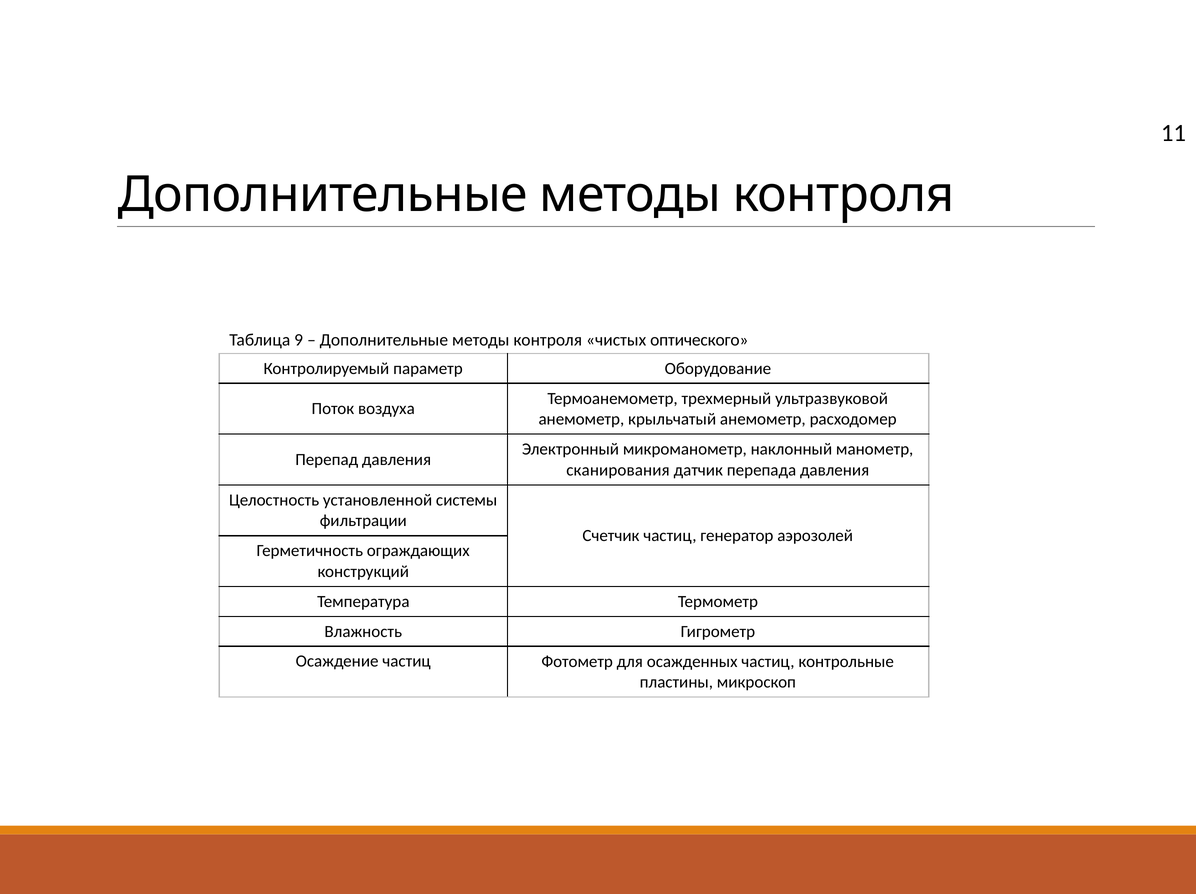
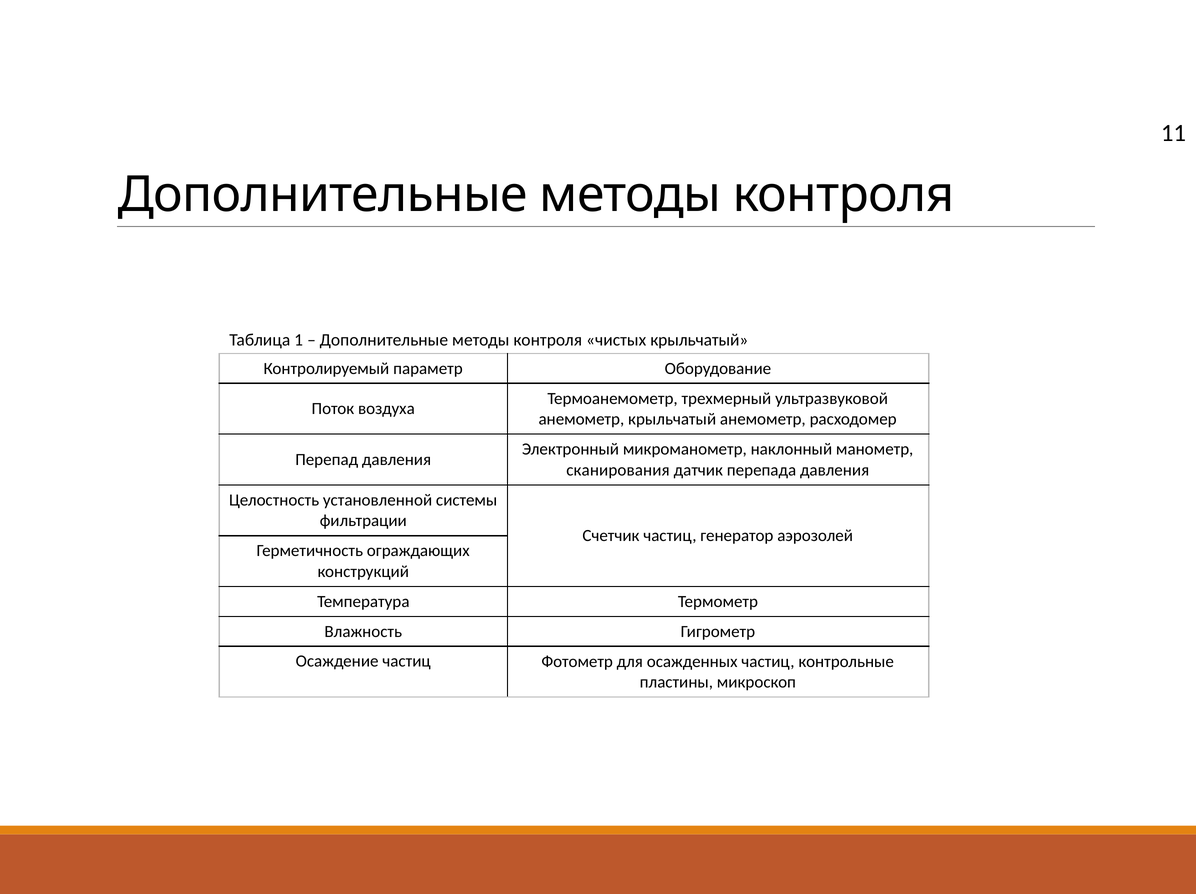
9: 9 -> 1
чистых оптического: оптического -> крыльчатый
